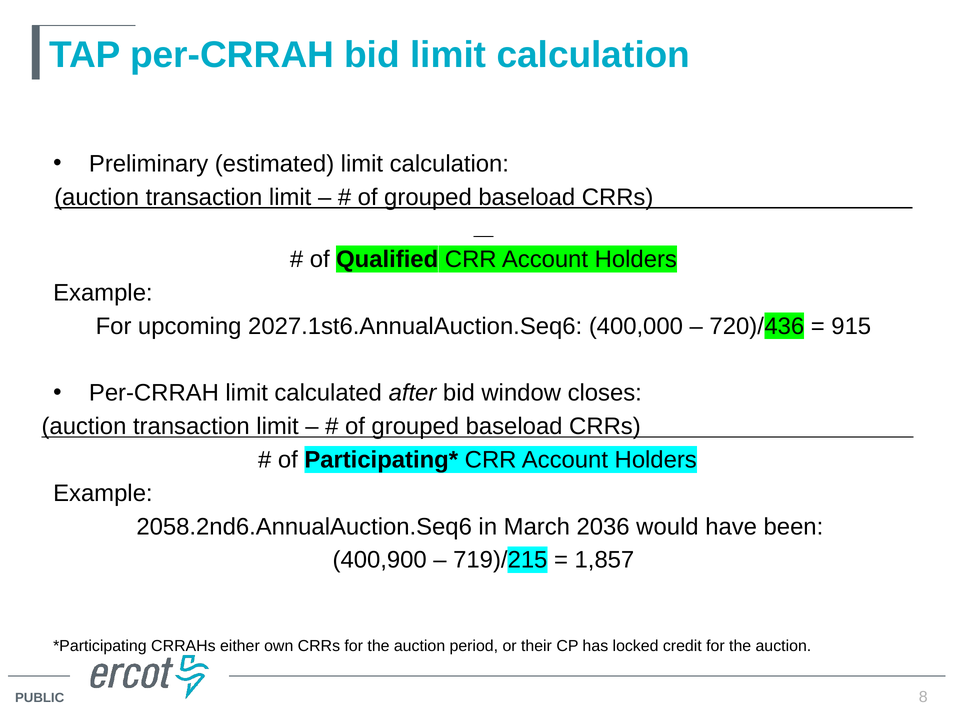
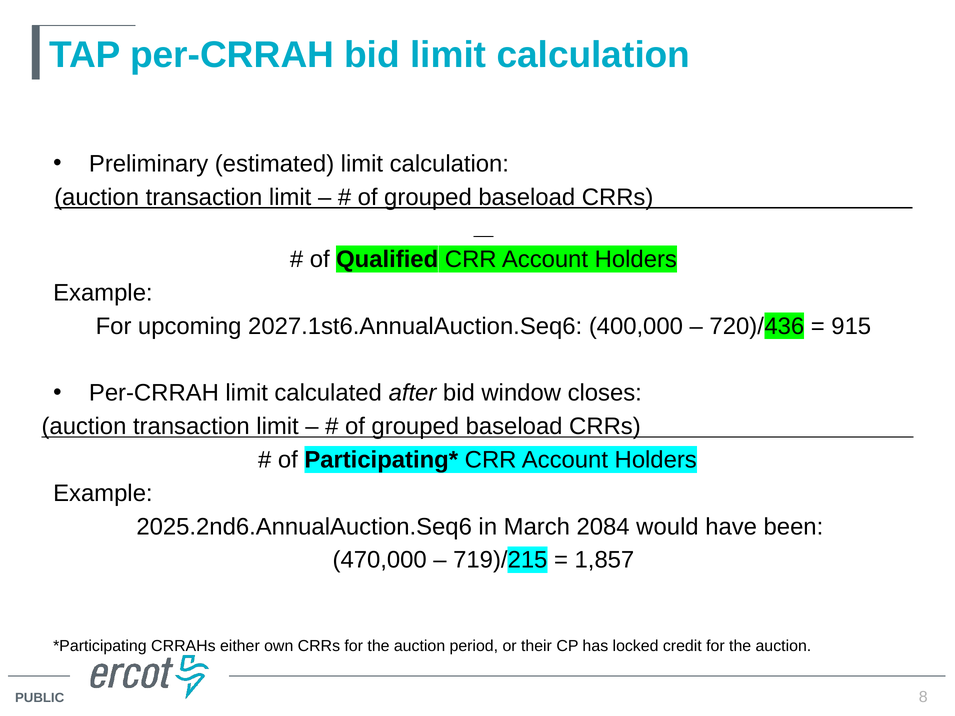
2058.2nd6.AnnualAuction.Seq6: 2058.2nd6.AnnualAuction.Seq6 -> 2025.2nd6.AnnualAuction.Seq6
2036: 2036 -> 2084
400,900: 400,900 -> 470,000
